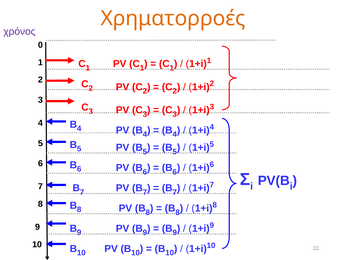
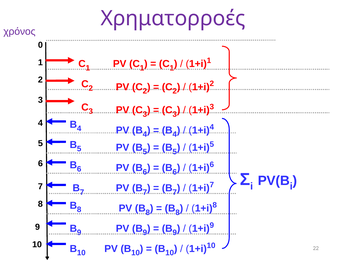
Χρηματορροές colour: orange -> purple
